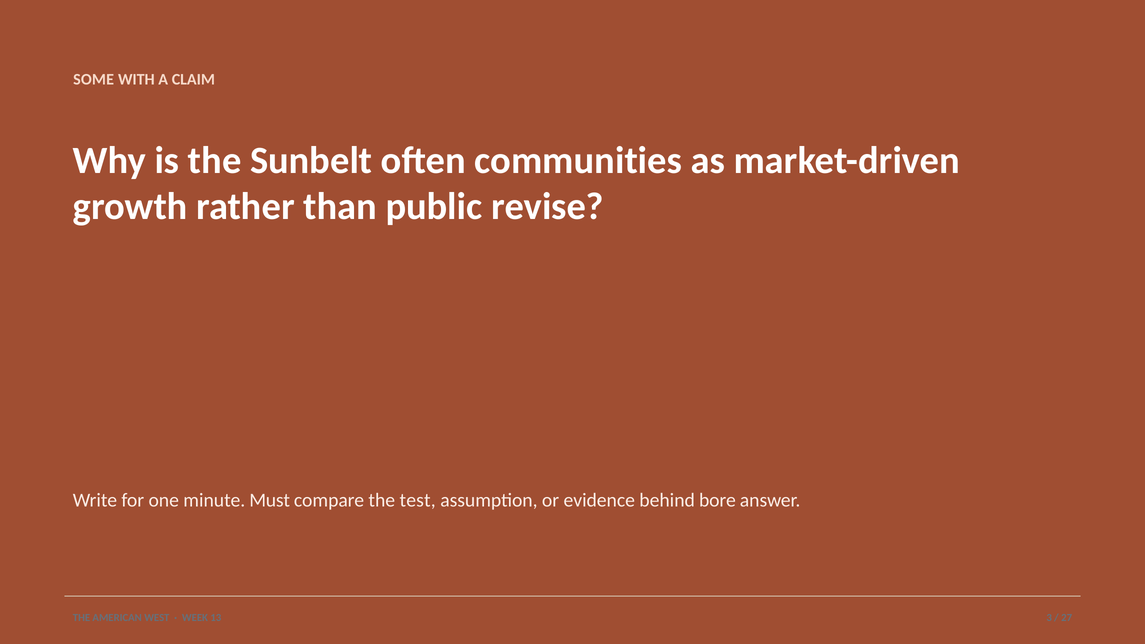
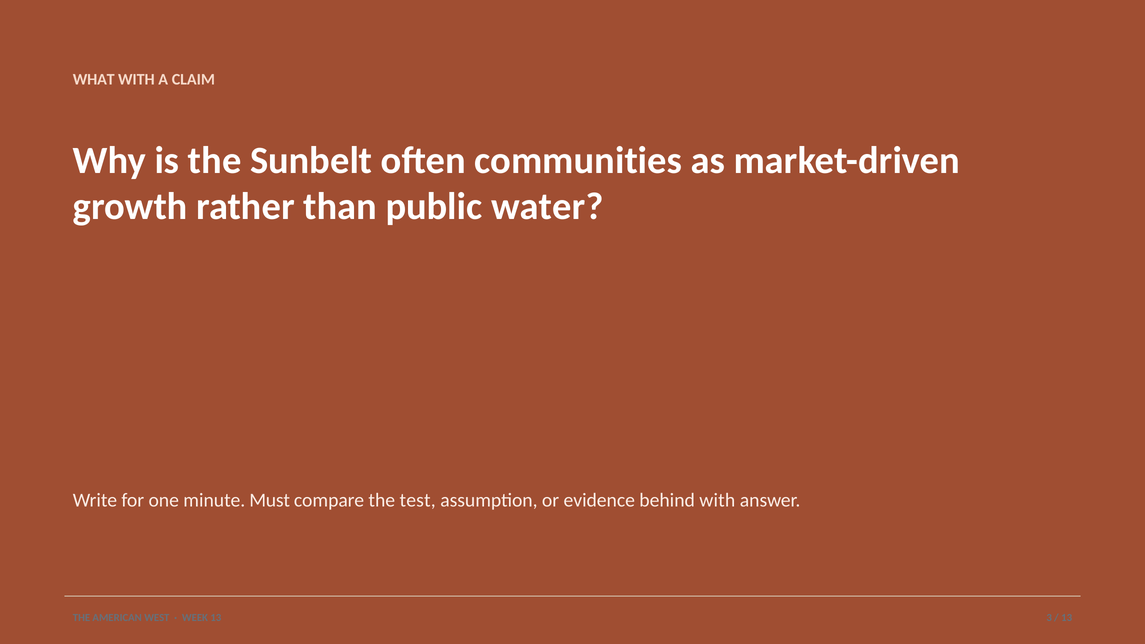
SOME: SOME -> WHAT
revise: revise -> water
behind bore: bore -> with
27 at (1067, 618): 27 -> 13
